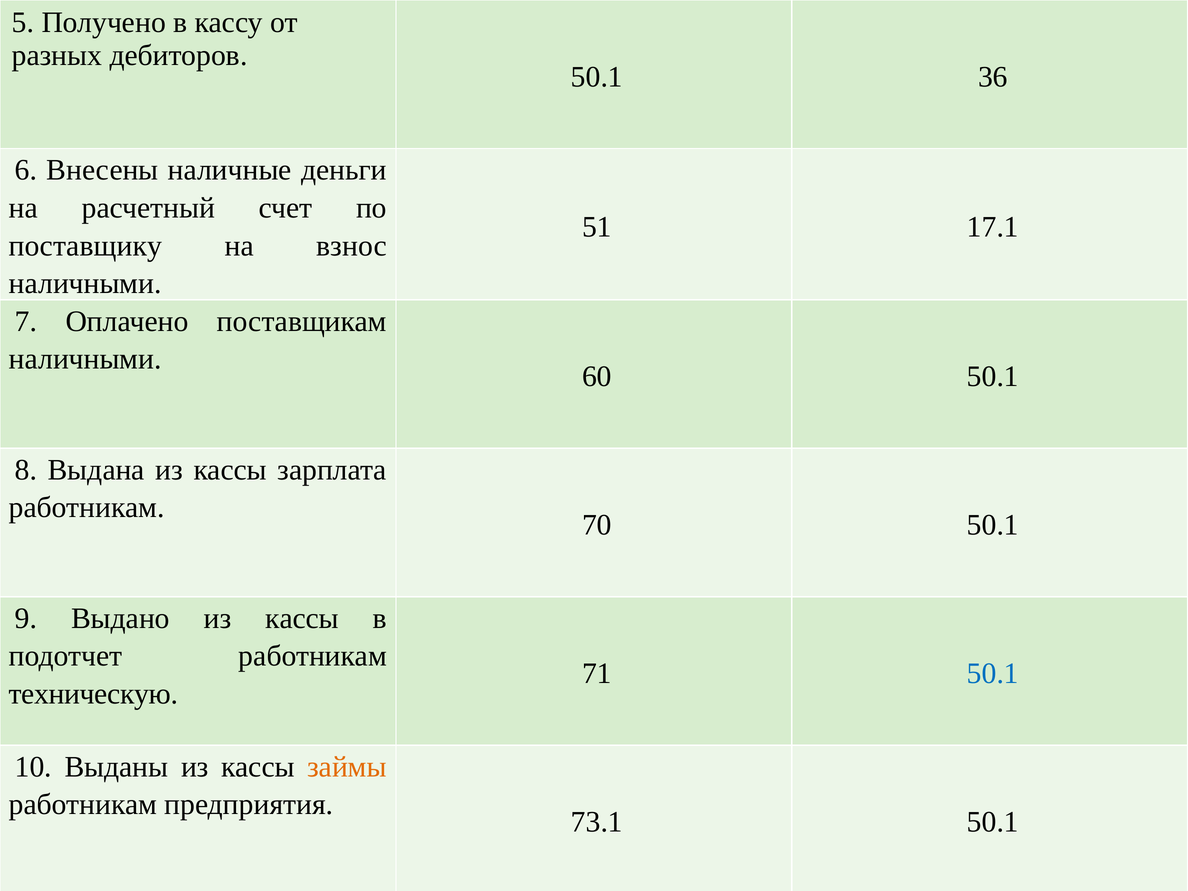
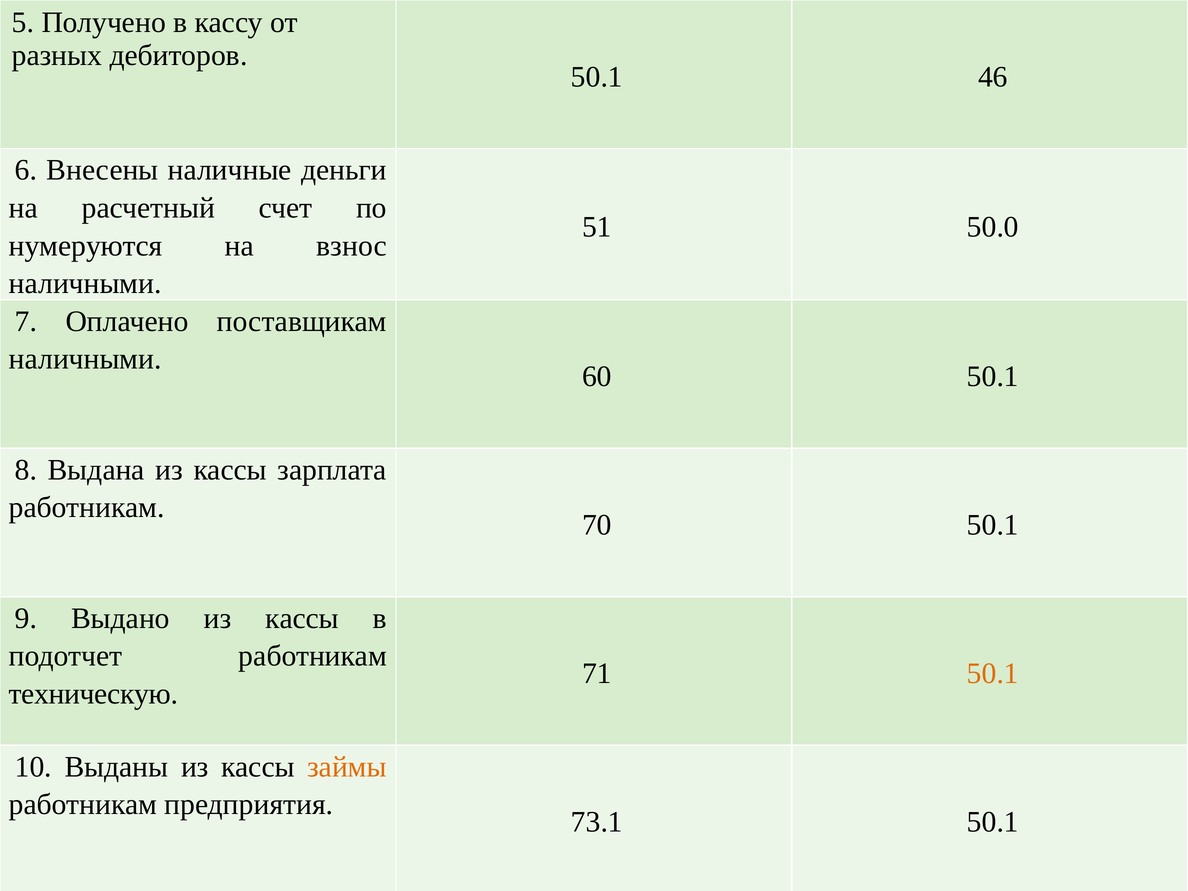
36: 36 -> 46
17.1: 17.1 -> 50.0
поставщику: поставщику -> нумеруются
50.1 at (993, 674) colour: blue -> orange
